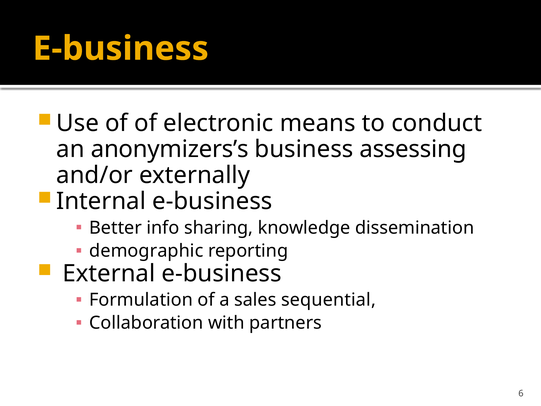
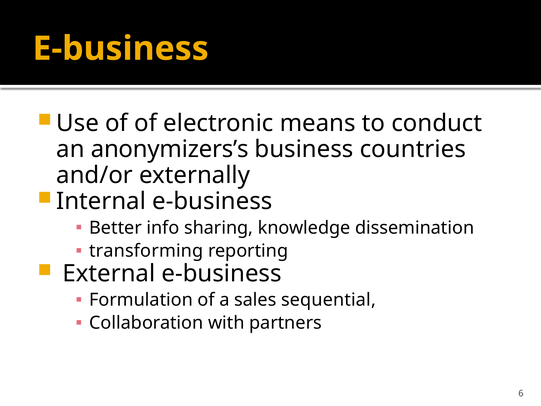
assessing: assessing -> countries
demographic: demographic -> transforming
